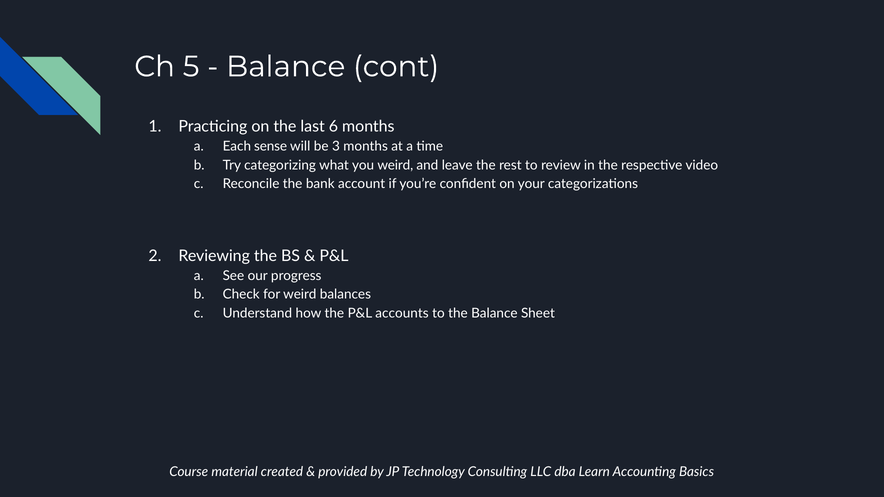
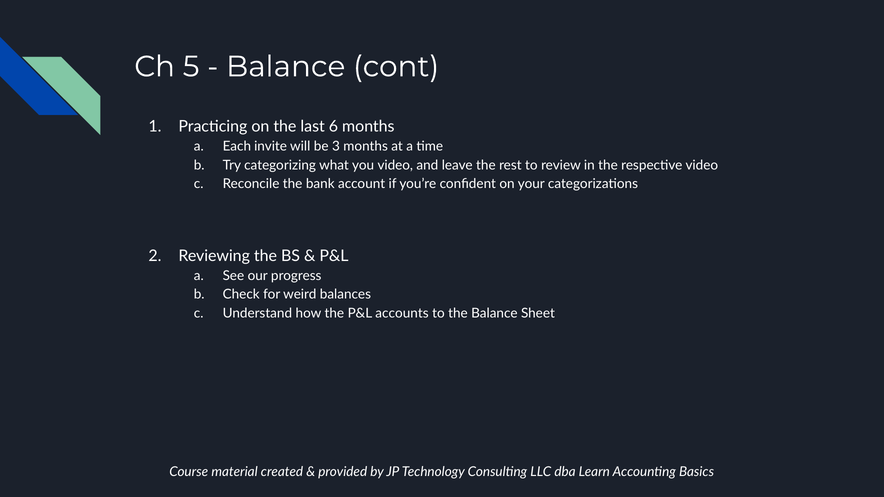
sense: sense -> invite
you weird: weird -> video
